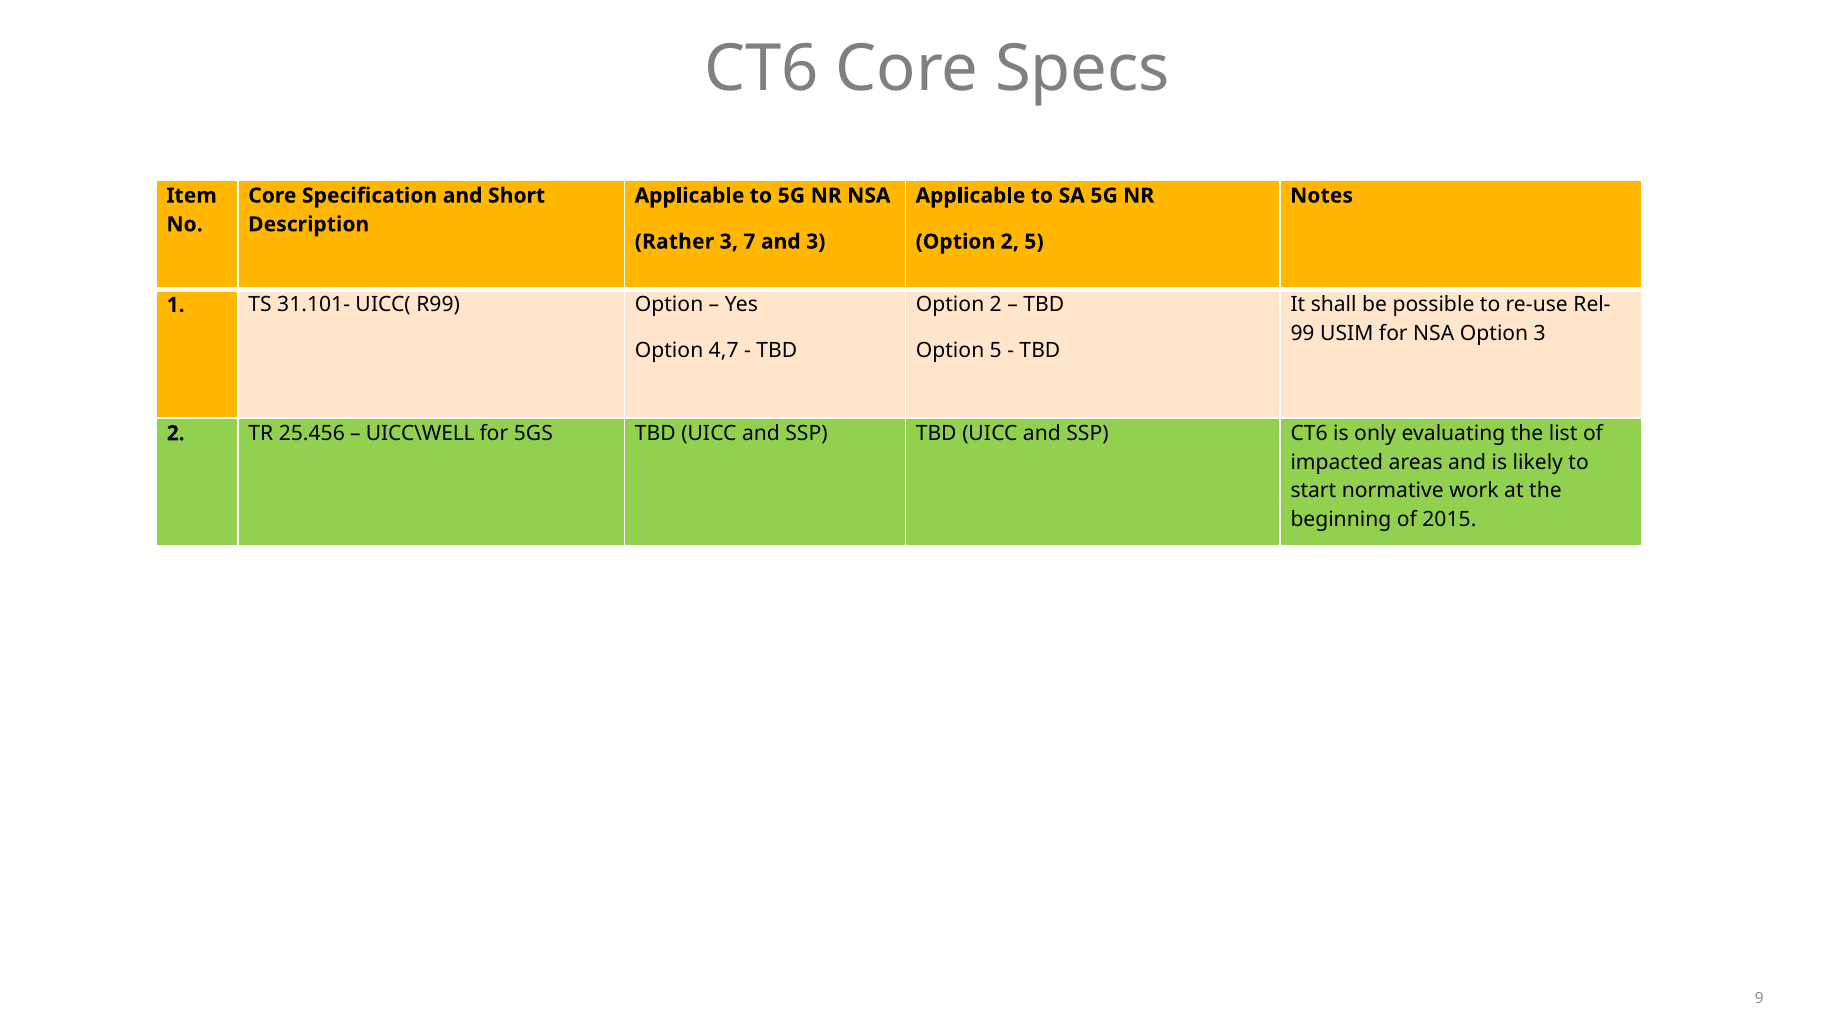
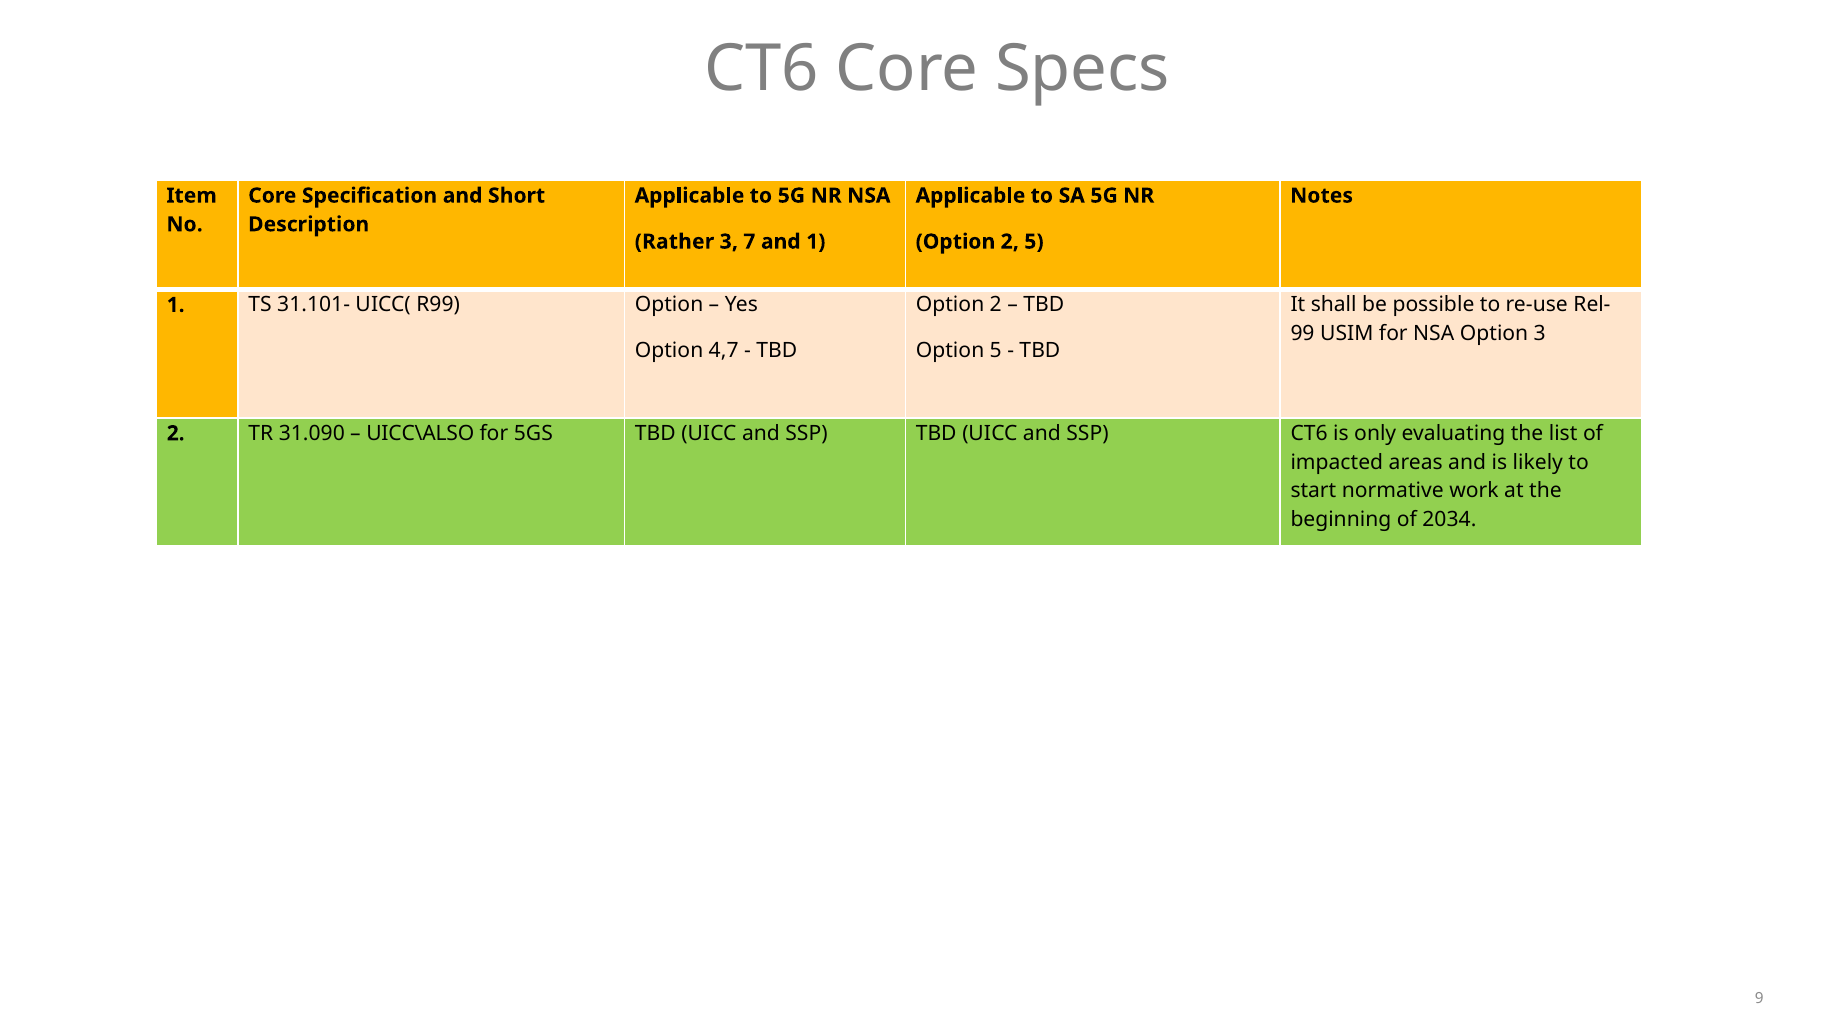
and 3: 3 -> 1
25.456: 25.456 -> 31.090
UICC\WELL: UICC\WELL -> UICC\ALSO
2015: 2015 -> 2034
